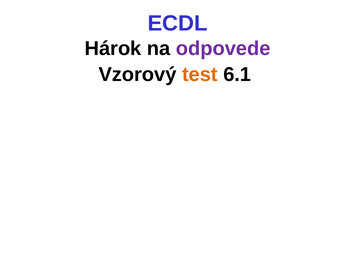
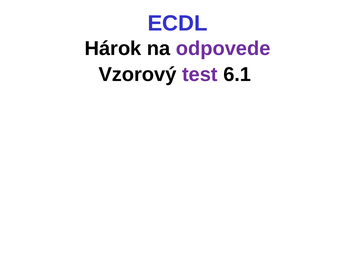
test colour: orange -> purple
